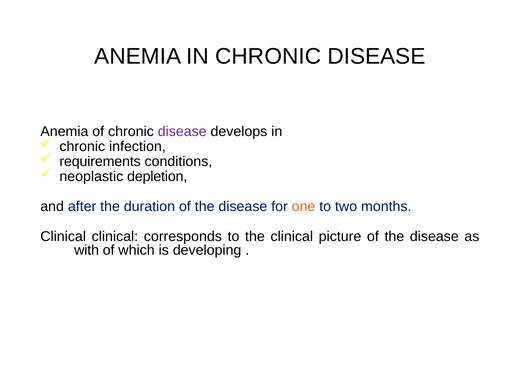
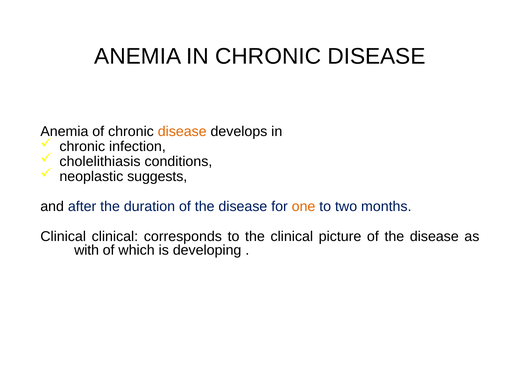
disease at (182, 132) colour: purple -> orange
requirements: requirements -> cholelithiasis
depletion: depletion -> suggests
